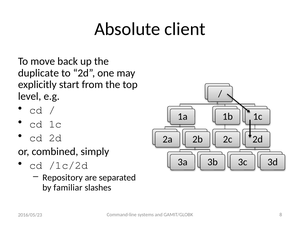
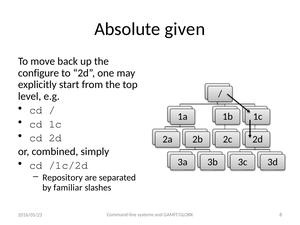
client: client -> given
duplicate: duplicate -> configure
